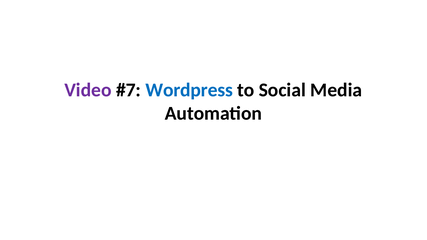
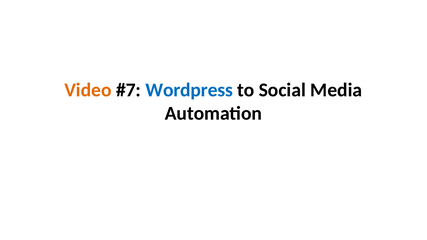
Video colour: purple -> orange
